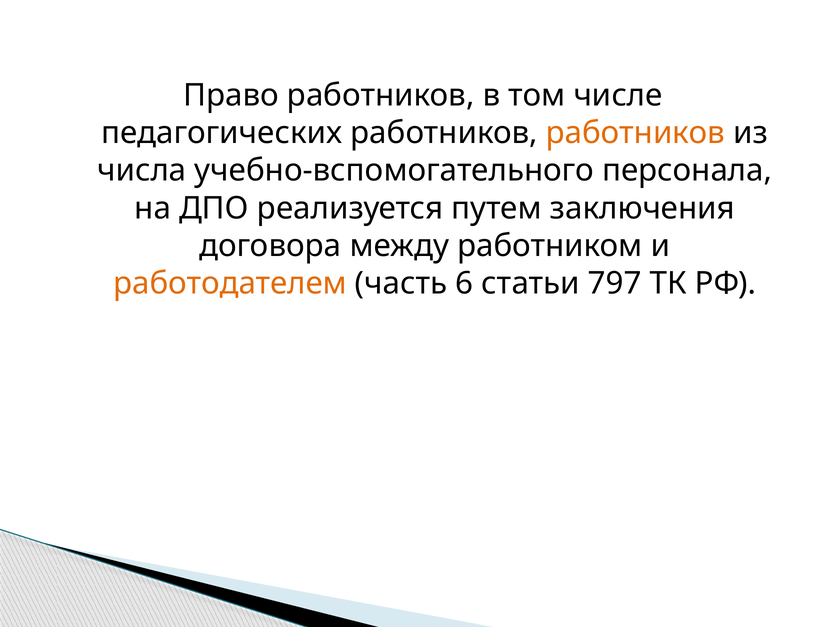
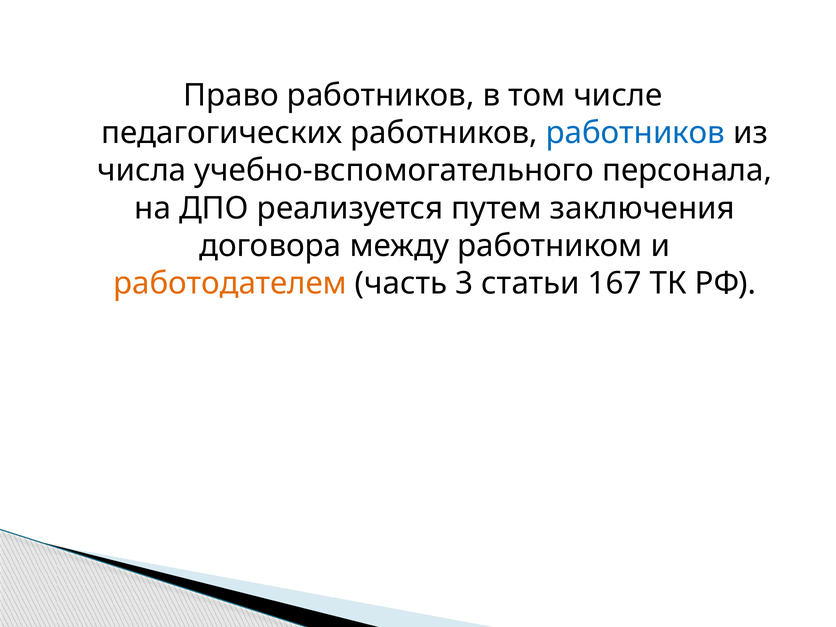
работников at (636, 133) colour: orange -> blue
6: 6 -> 3
797: 797 -> 167
